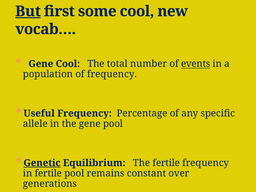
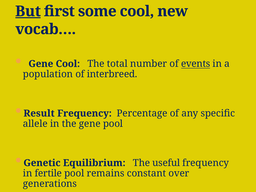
of frequency: frequency -> interbreed
Useful: Useful -> Result
Genetic underline: present -> none
The fertile: fertile -> useful
